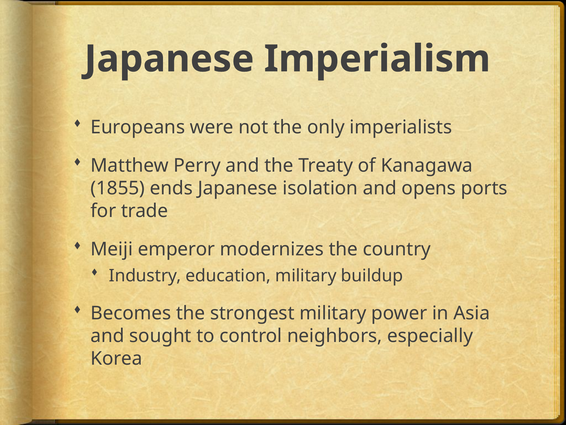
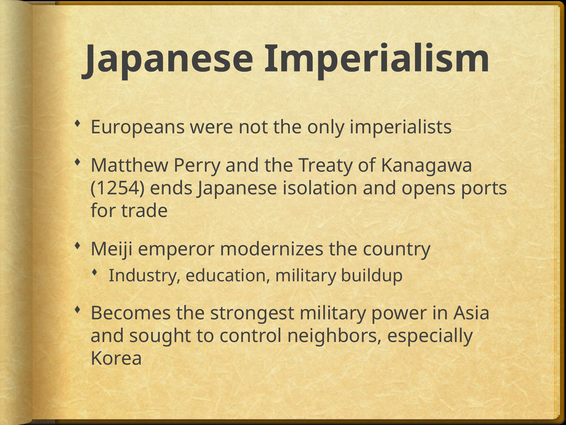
1855: 1855 -> 1254
